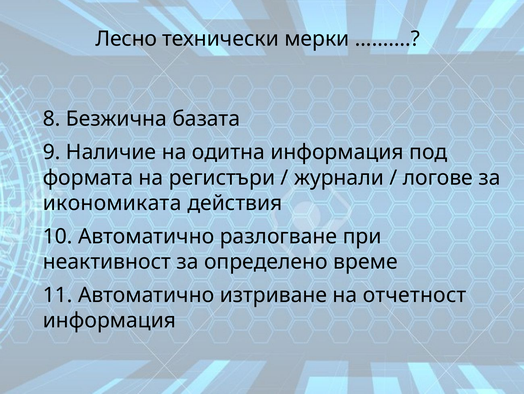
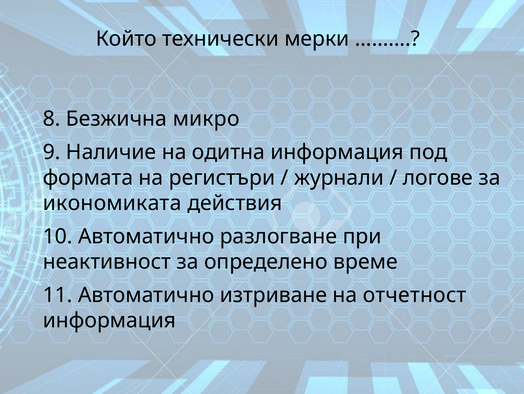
Лесно: Лесно -> Който
базата: базата -> микро
